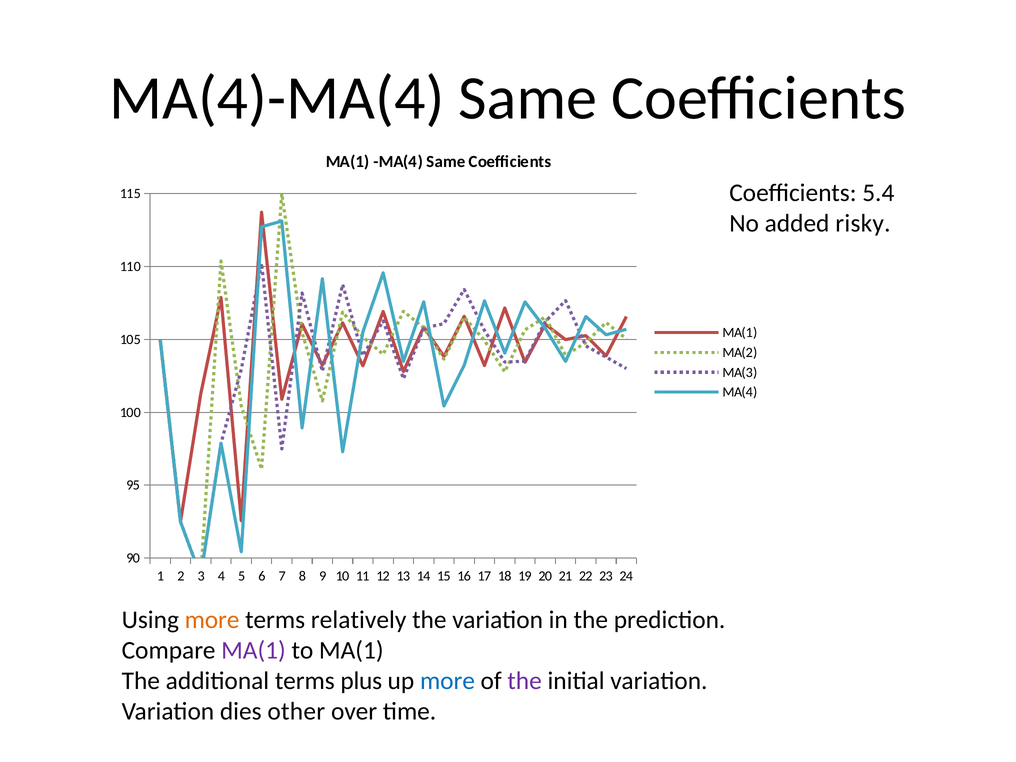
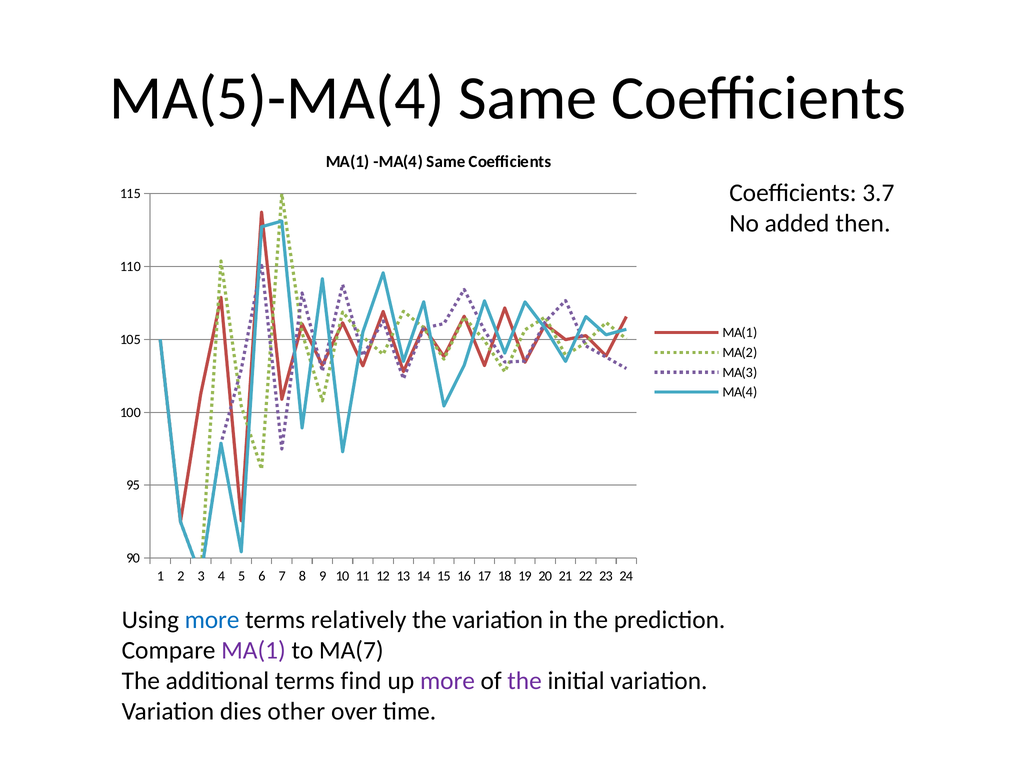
MA(4)-MA(4: MA(4)-MA(4 -> MA(5)-MA(4
5.4: 5.4 -> 3.7
risky: risky -> then
more at (212, 620) colour: orange -> blue
to MA(1: MA(1 -> MA(7
plus: plus -> find
more at (447, 681) colour: blue -> purple
